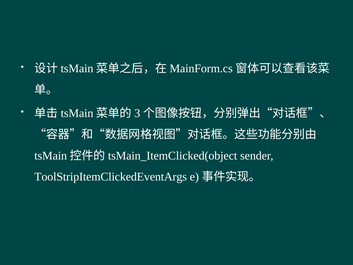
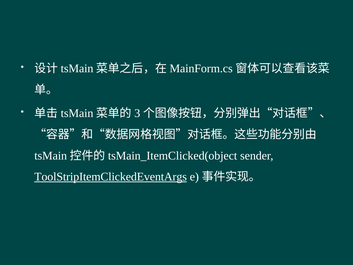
ToolStripItemClickedEventArgs underline: none -> present
